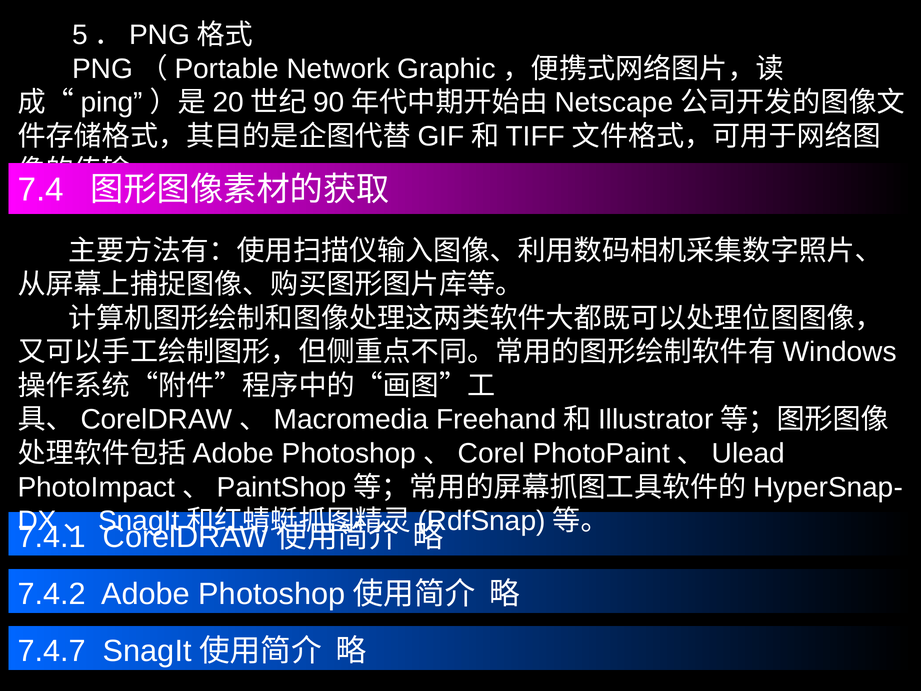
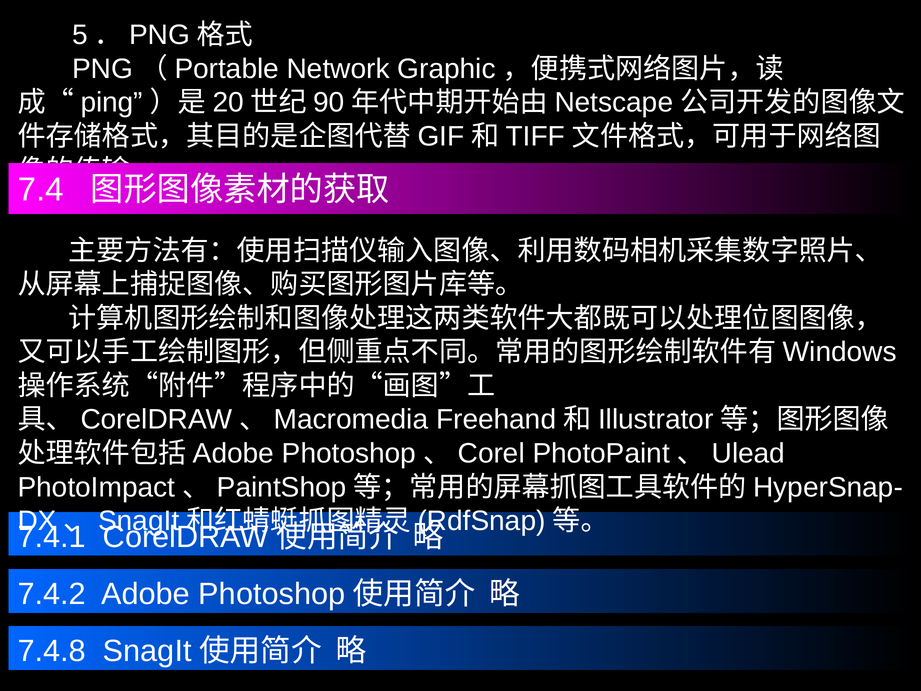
7.4.7: 7.4.7 -> 7.4.8
